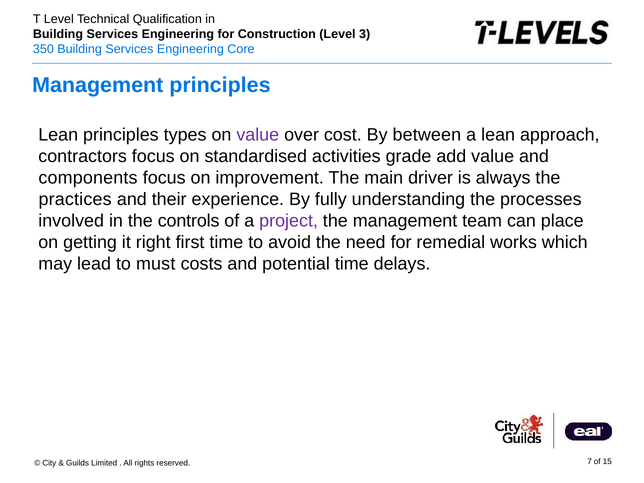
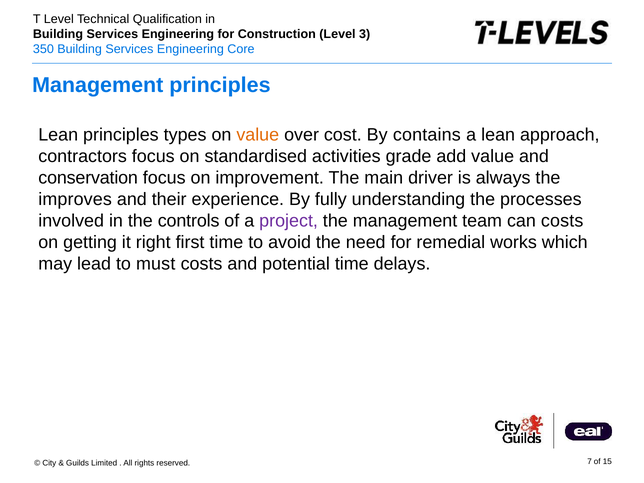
value at (258, 135) colour: purple -> orange
between: between -> contains
components: components -> conservation
practices: practices -> improves
can place: place -> costs
